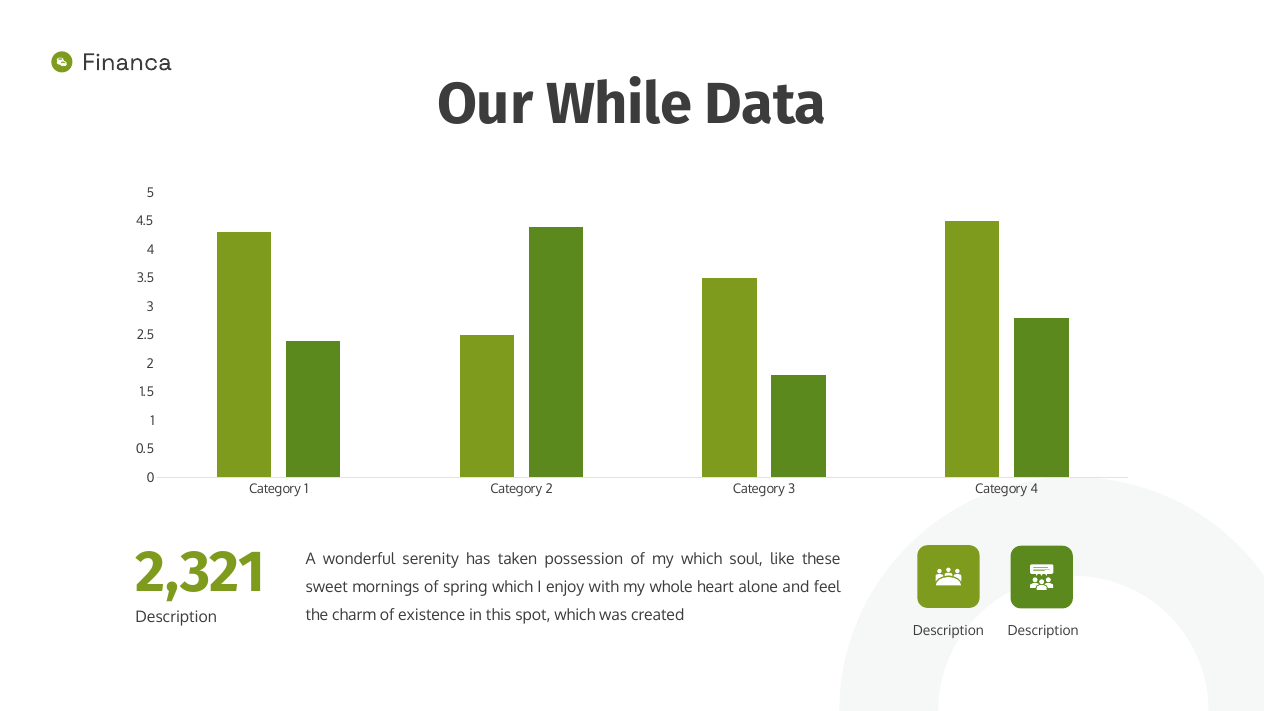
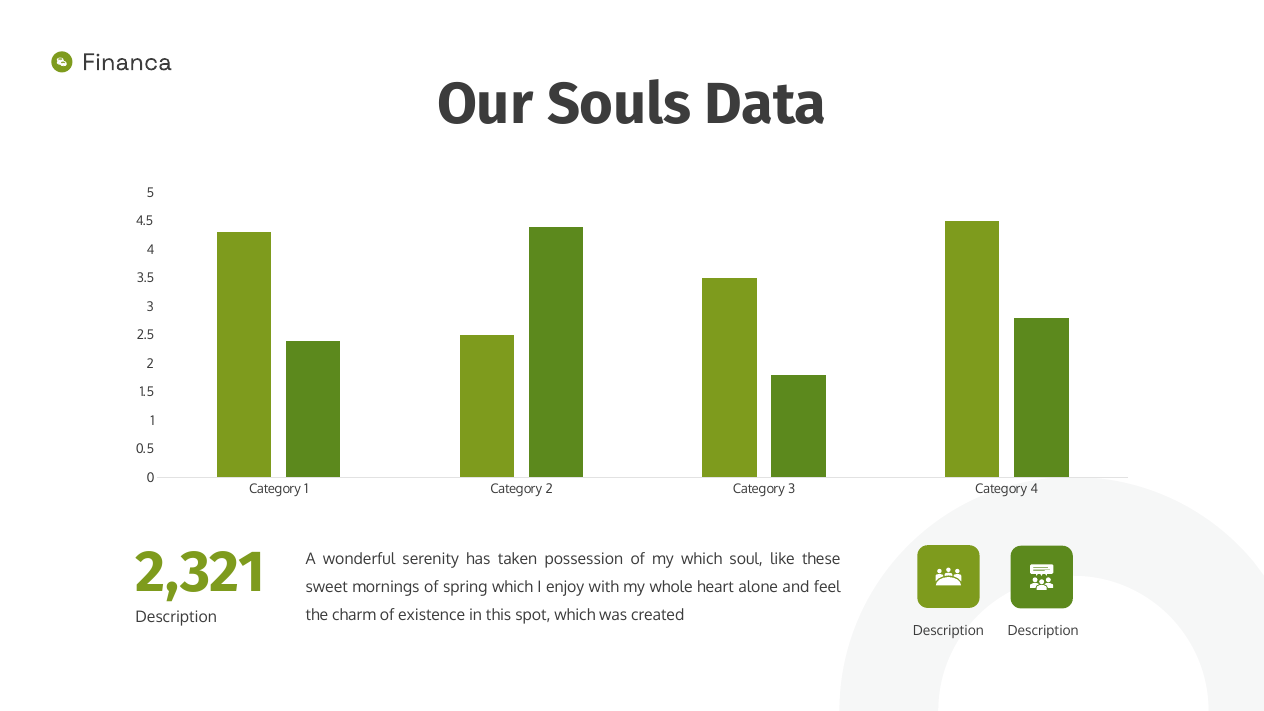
While: While -> Souls
